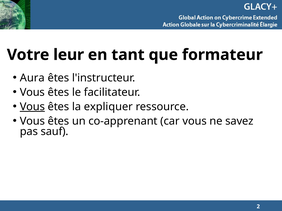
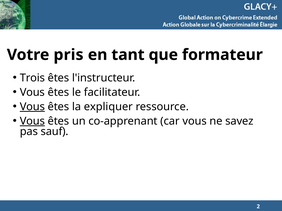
leur: leur -> pris
Aura: Aura -> Trois
Vous at (32, 121) underline: none -> present
